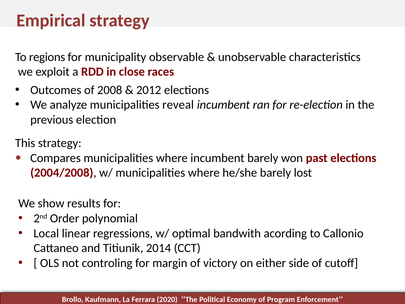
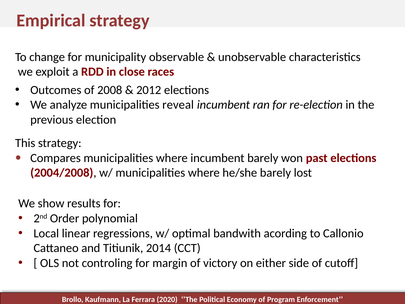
regions: regions -> change
